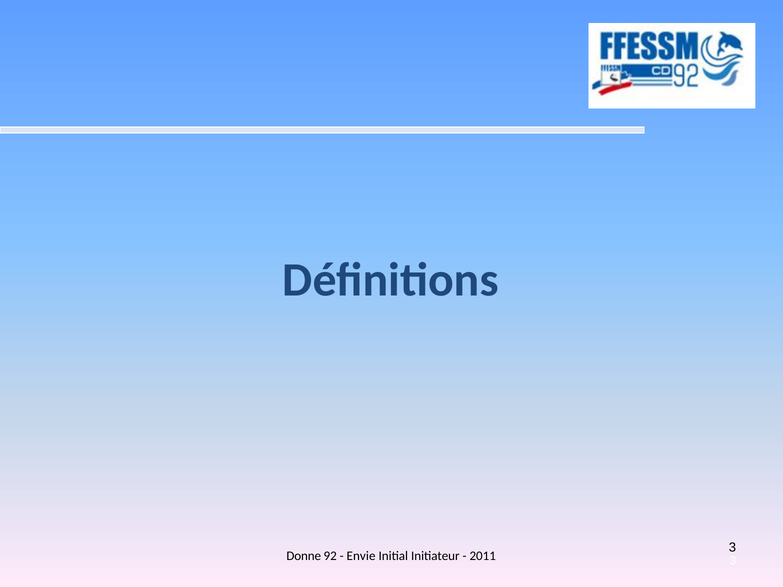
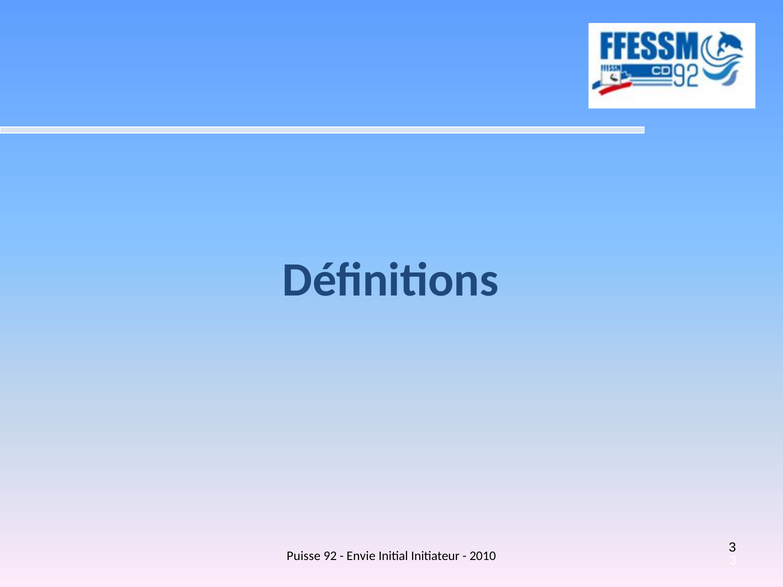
Donne: Donne -> Puisse
2011: 2011 -> 2010
